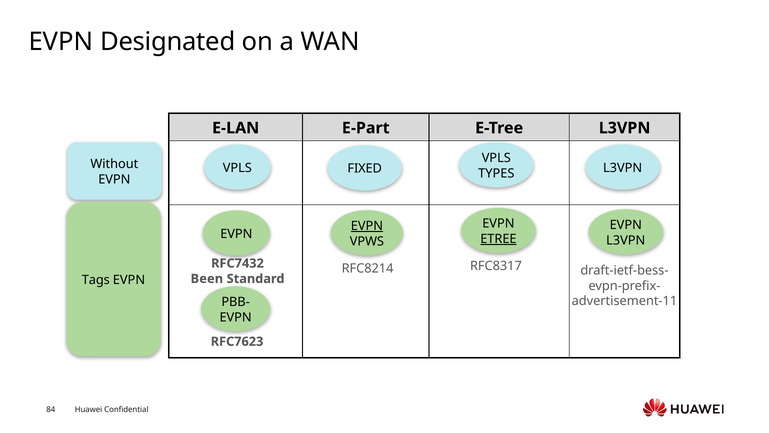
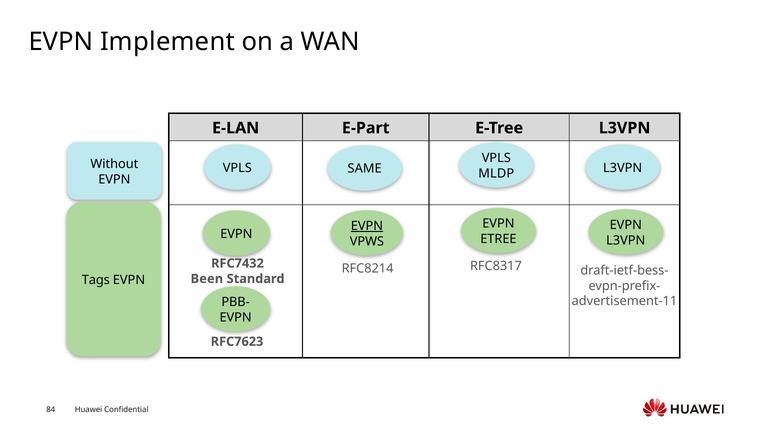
Designated: Designated -> Implement
FIXED: FIXED -> SAME
TYPES: TYPES -> MLDP
ETREE underline: present -> none
